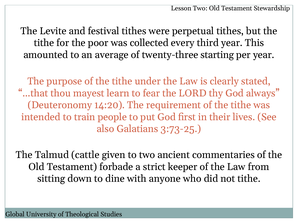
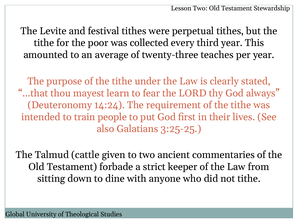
starting: starting -> teaches
14:20: 14:20 -> 14:24
3:73-25: 3:73-25 -> 3:25-25
